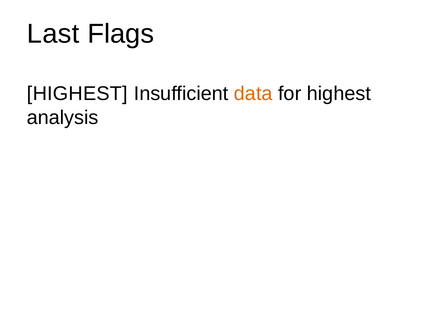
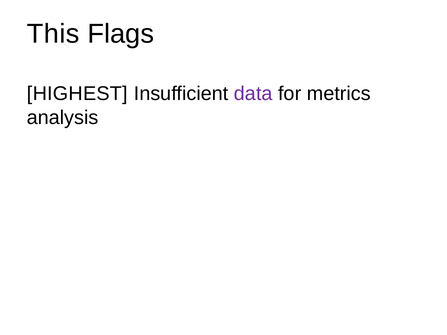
Last: Last -> This
data colour: orange -> purple
for highest: highest -> metrics
